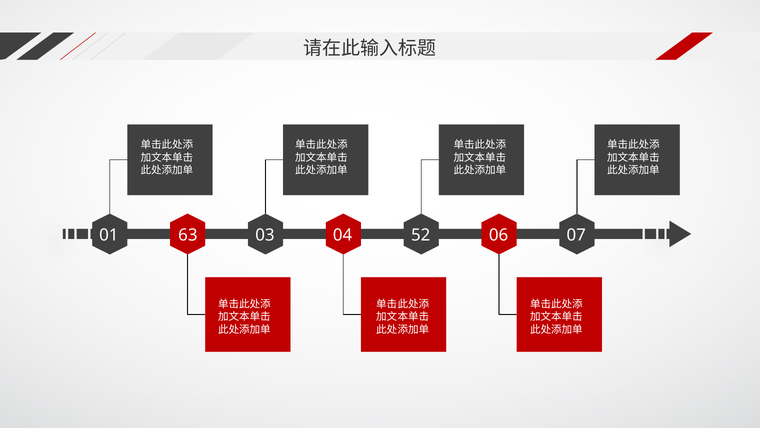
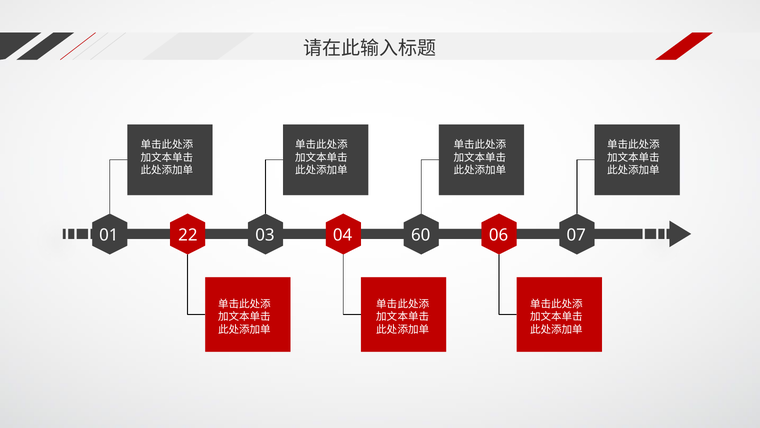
63: 63 -> 22
52: 52 -> 60
